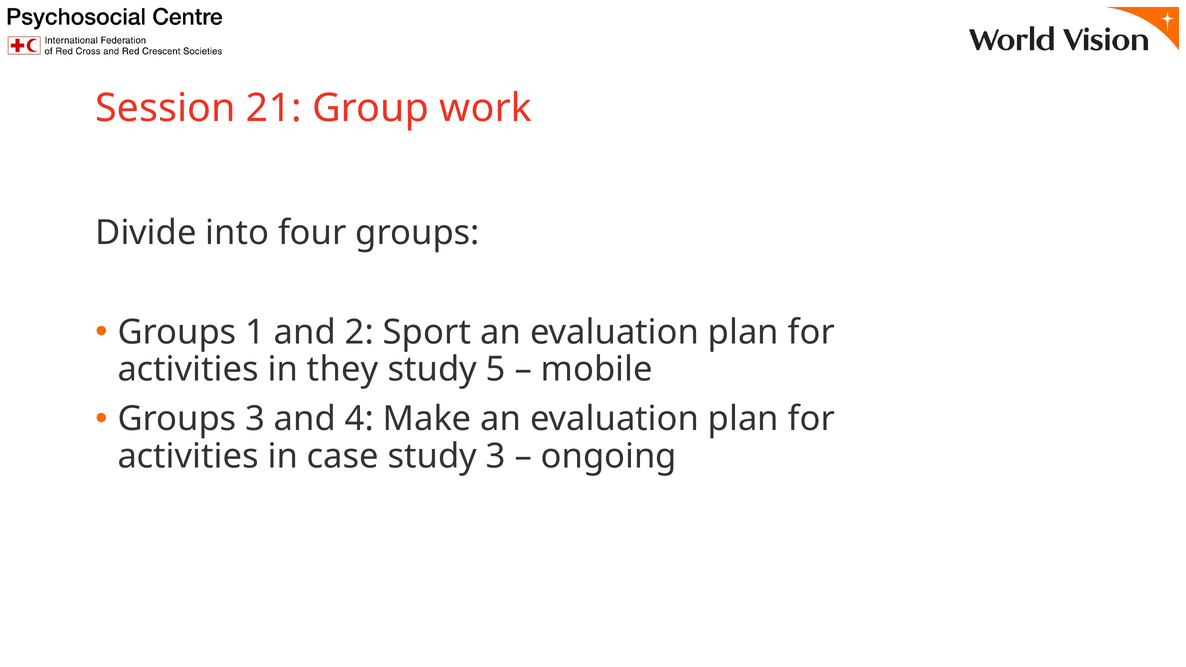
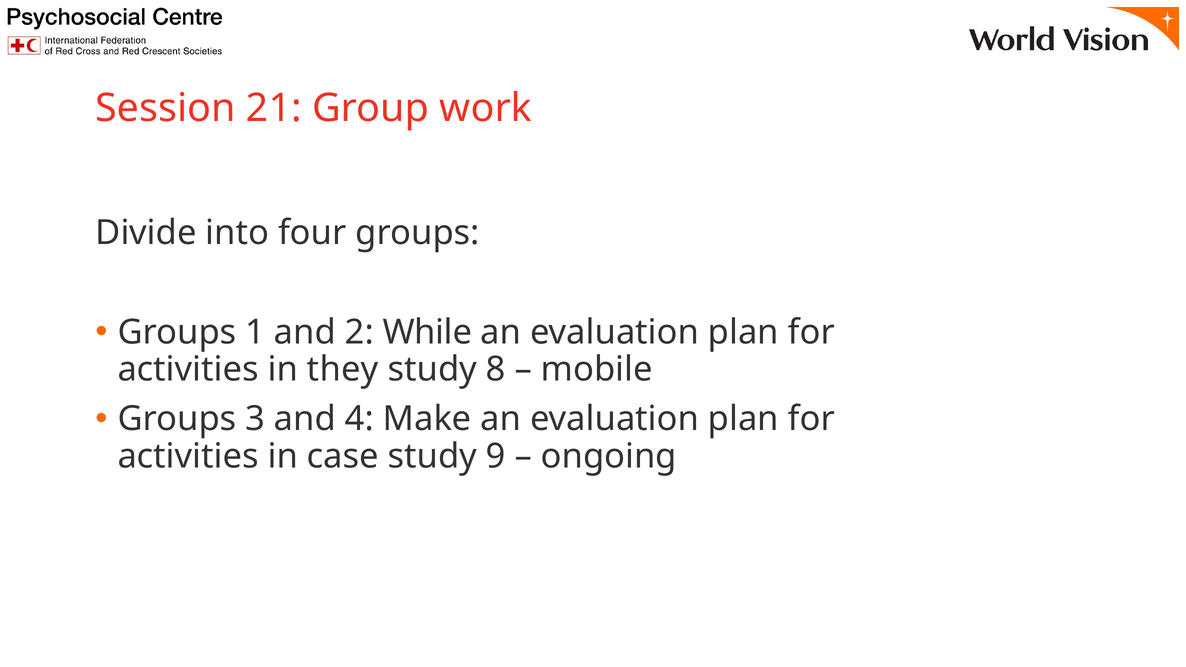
Sport: Sport -> While
5: 5 -> 8
study 3: 3 -> 9
